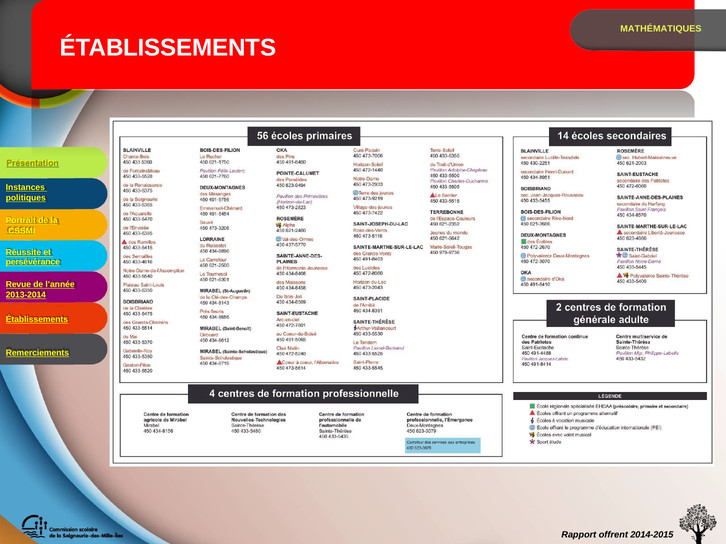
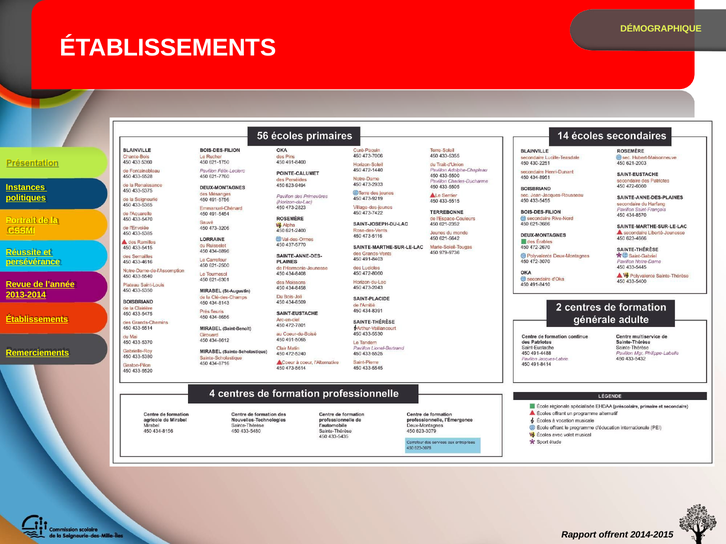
MATHÉMATIQUES: MATHÉMATIQUES -> DÉMOGRAPHIQUE
